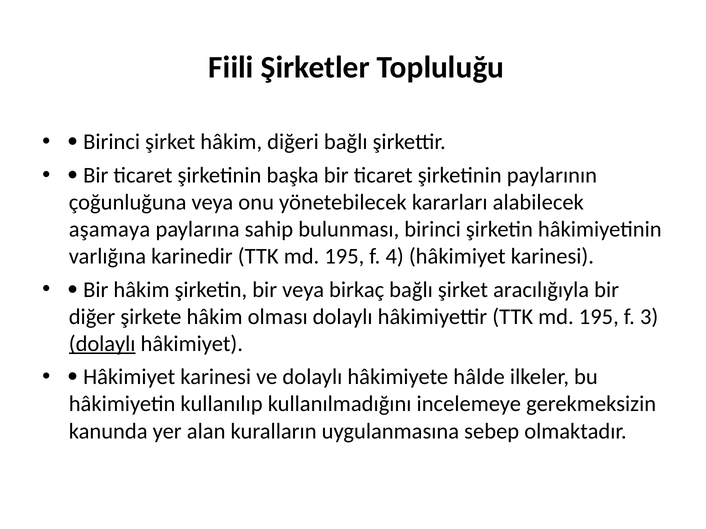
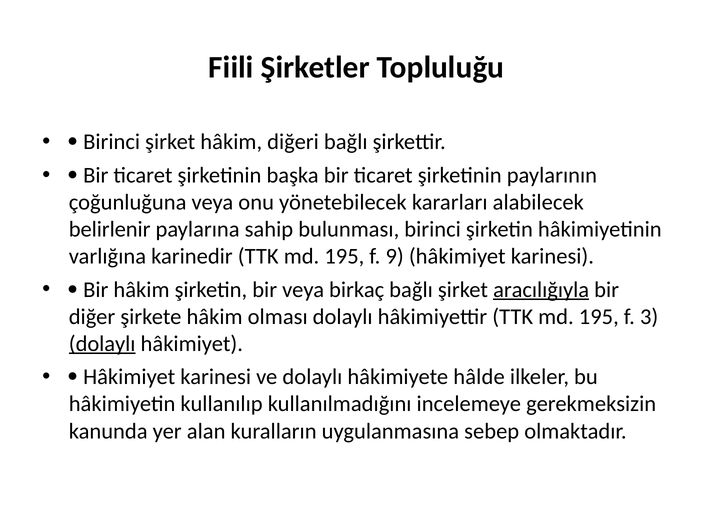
aşamaya: aşamaya -> belirlenir
4: 4 -> 9
aracılığıyla underline: none -> present
